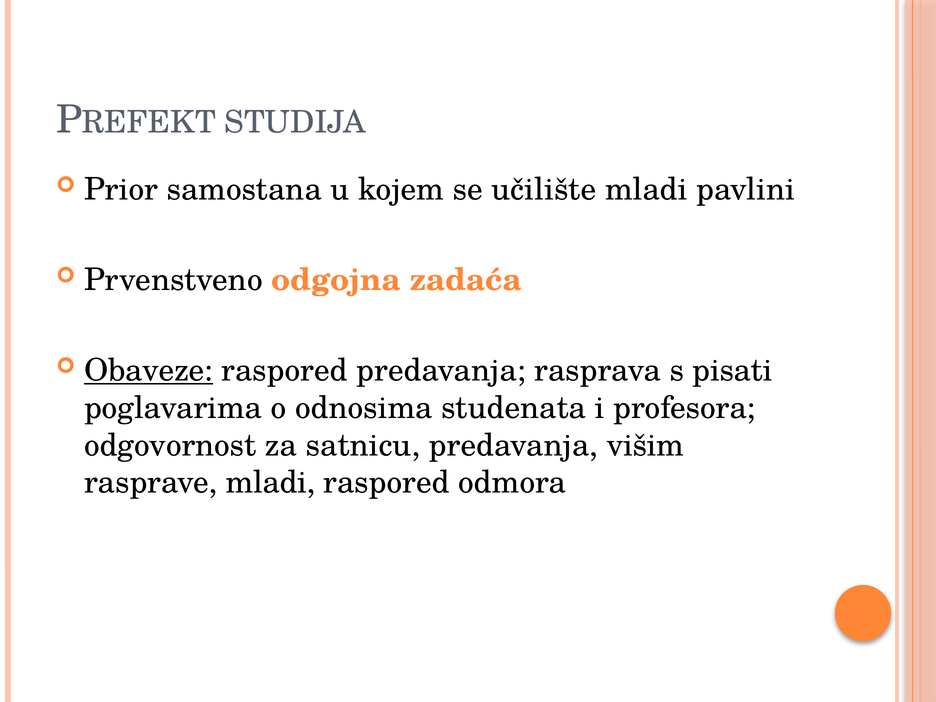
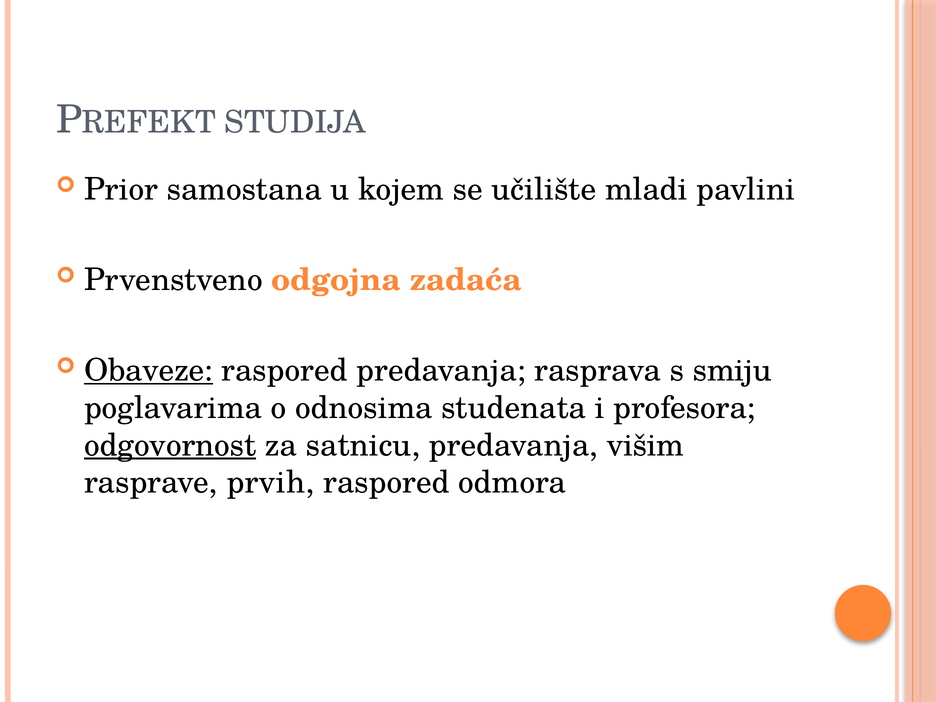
pisati: pisati -> smiju
odgovornost underline: none -> present
rasprave mladi: mladi -> prvih
